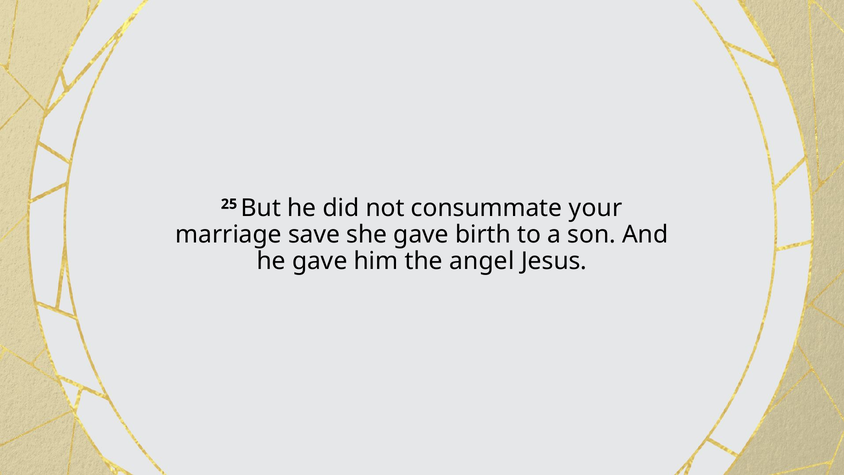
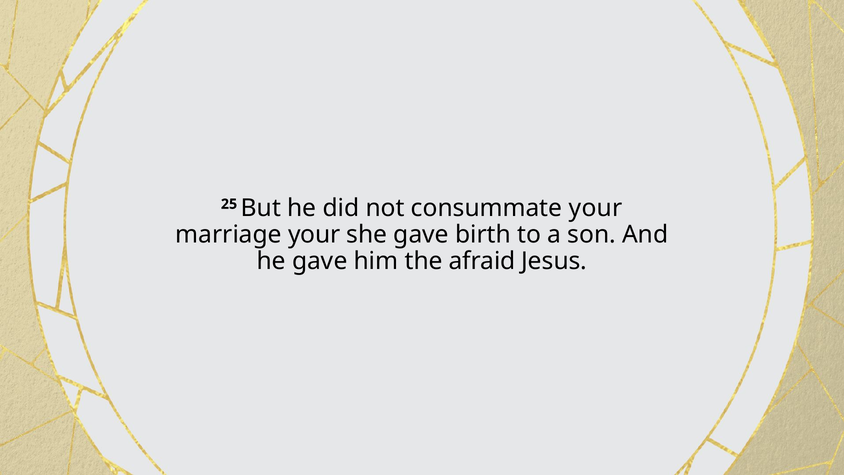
marriage save: save -> your
angel: angel -> afraid
